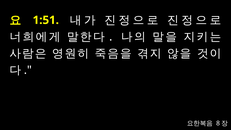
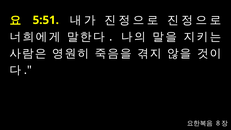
1:51: 1:51 -> 5:51
